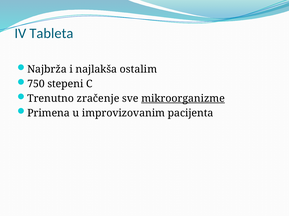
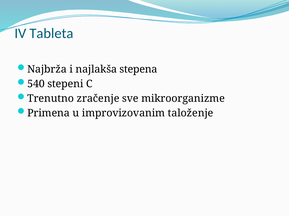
ostalim: ostalim -> stepena
750: 750 -> 540
mikroorganizme underline: present -> none
pacijenta: pacijenta -> taloženje
